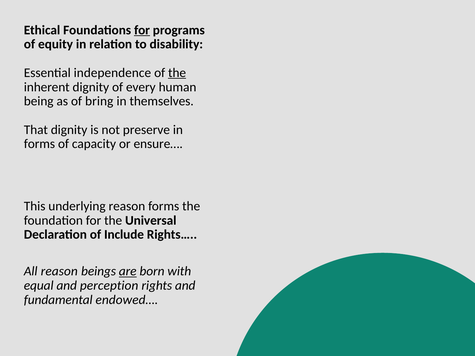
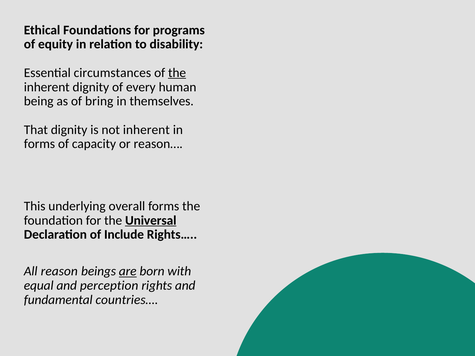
for at (142, 30) underline: present -> none
independence: independence -> circumstances
not preserve: preserve -> inherent
ensure…: ensure… -> reason…
underlying reason: reason -> overall
Universal underline: none -> present
endowed…: endowed… -> countries…
